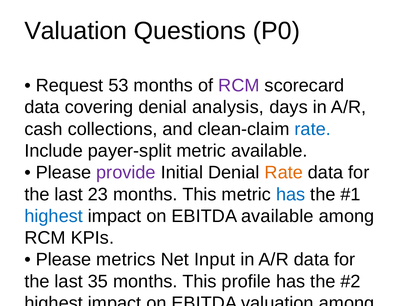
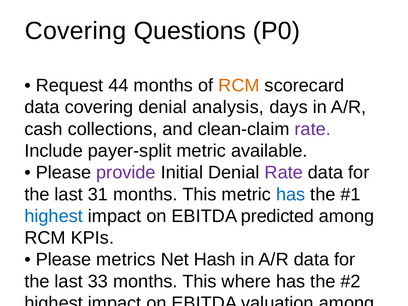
Valuation at (76, 31): Valuation -> Covering
53: 53 -> 44
RCM at (239, 86) colour: purple -> orange
rate at (313, 129) colour: blue -> purple
Rate at (284, 173) colour: orange -> purple
23: 23 -> 31
EBITDA available: available -> predicted
Input: Input -> Hash
35: 35 -> 33
profile: profile -> where
